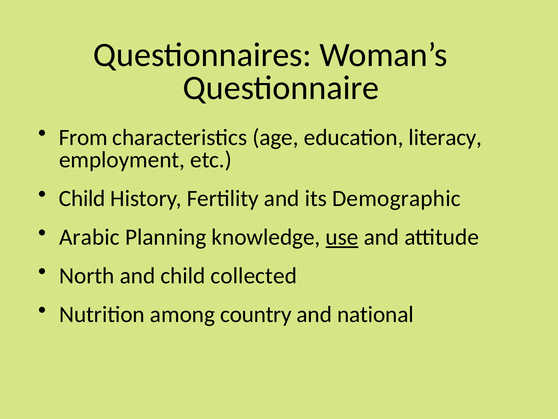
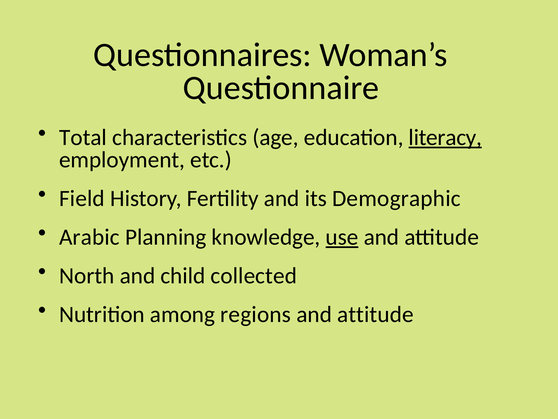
From: From -> Total
literacy underline: none -> present
Child at (82, 198): Child -> Field
country: country -> regions
national at (375, 314): national -> attitude
